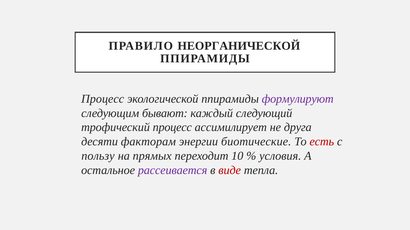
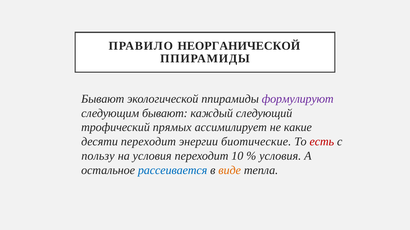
Процесс at (103, 99): Процесс -> Бывают
трофический процесс: процесс -> прямых
друга: друга -> какие
десяти факторам: факторам -> переходит
на прямых: прямых -> условия
рассеивается colour: purple -> blue
виде colour: red -> orange
